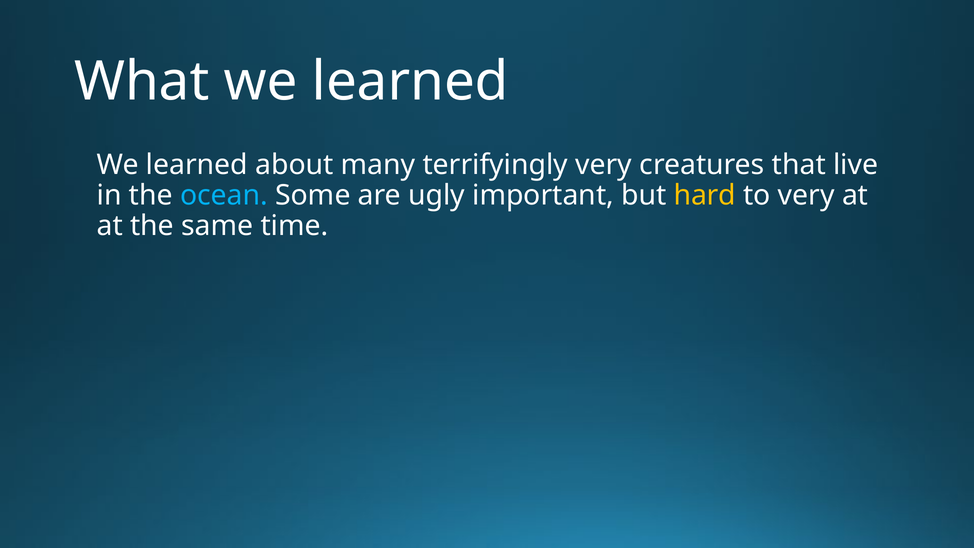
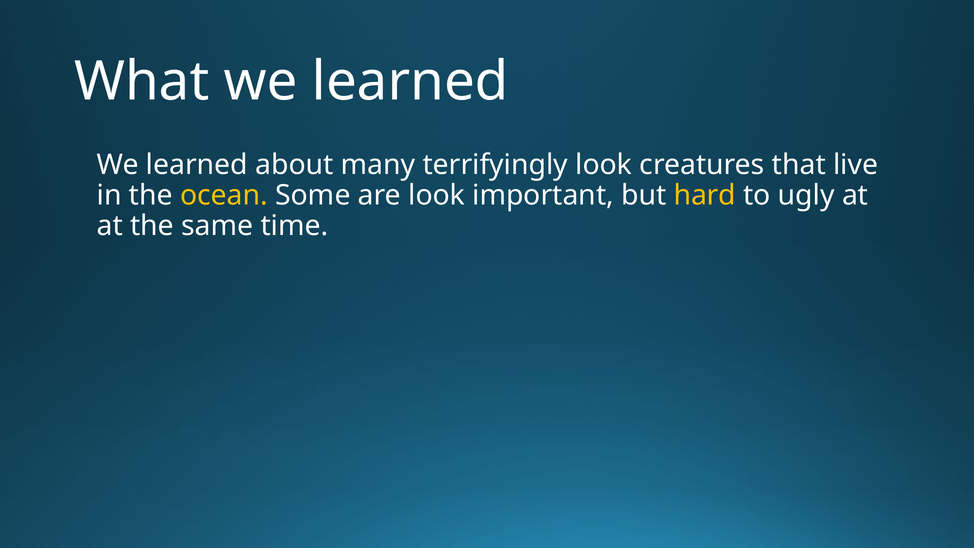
terrifyingly very: very -> look
ocean colour: light blue -> yellow
are ugly: ugly -> look
to very: very -> ugly
